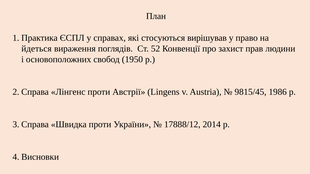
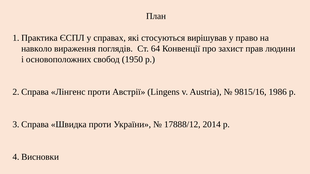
йдеться: йдеться -> навколо
52: 52 -> 64
9815/45: 9815/45 -> 9815/16
